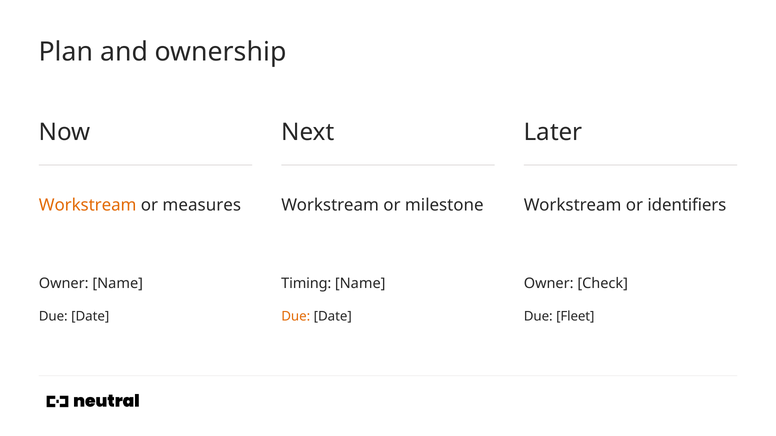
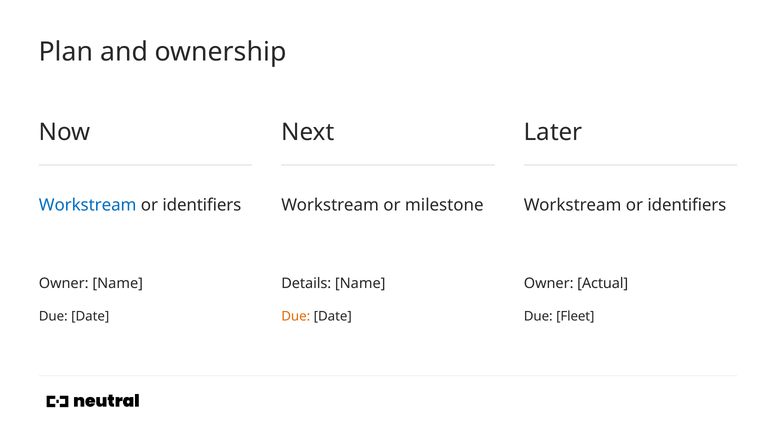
Workstream at (88, 205) colour: orange -> blue
measures at (202, 205): measures -> identifiers
Timing: Timing -> Details
Check: Check -> Actual
